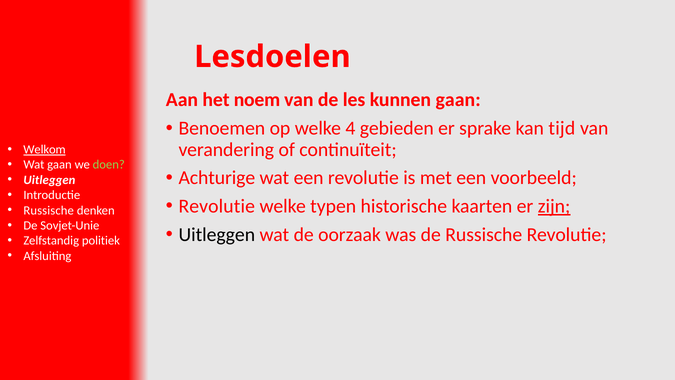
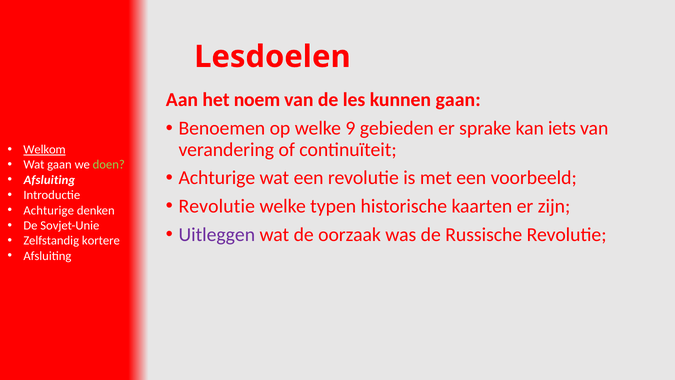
4: 4 -> 9
tijd: tijd -> iets
Uitleggen at (49, 180): Uitleggen -> Afsluiting
zijn underline: present -> none
Russische at (49, 210): Russische -> Achturige
Uitleggen at (217, 234) colour: black -> purple
politiek: politiek -> kortere
